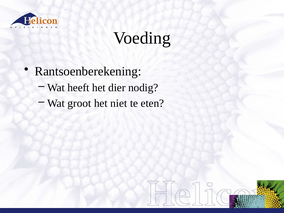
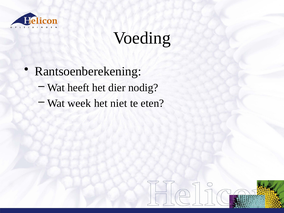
groot: groot -> week
